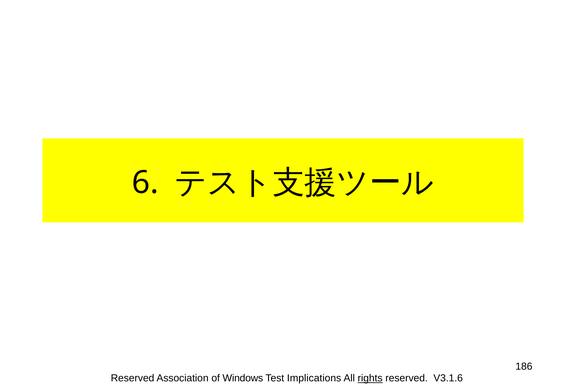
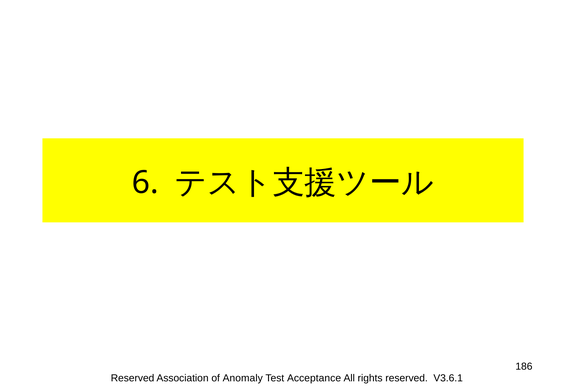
Windows: Windows -> Anomaly
Implications: Implications -> Acceptance
rights underline: present -> none
V3.1.6: V3.1.6 -> V3.6.1
